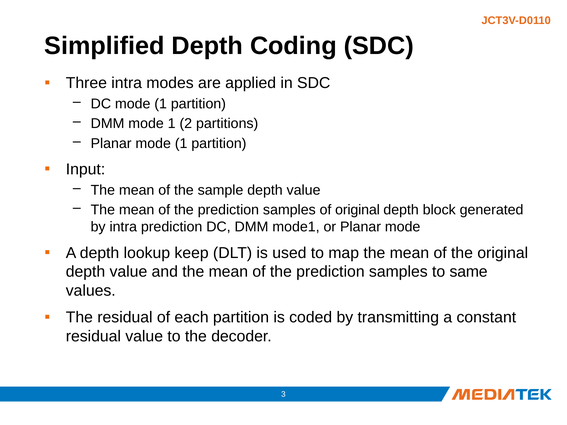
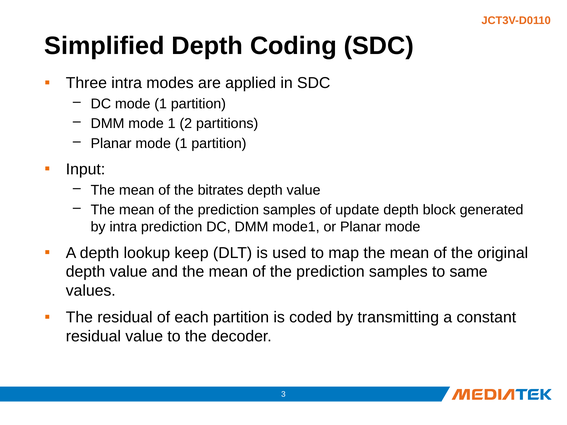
sample: sample -> bitrates
of original: original -> update
